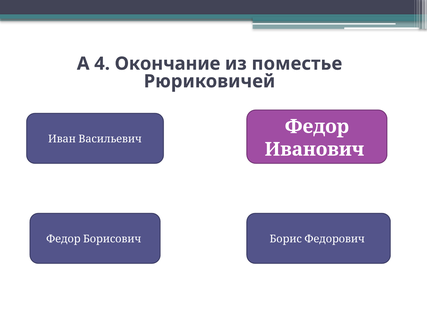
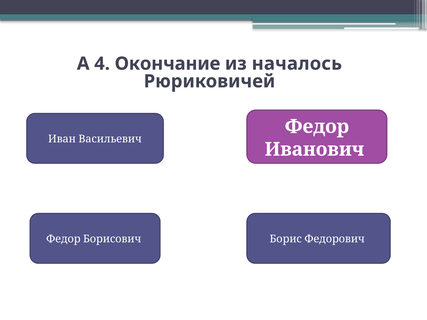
поместье: поместье -> началось
